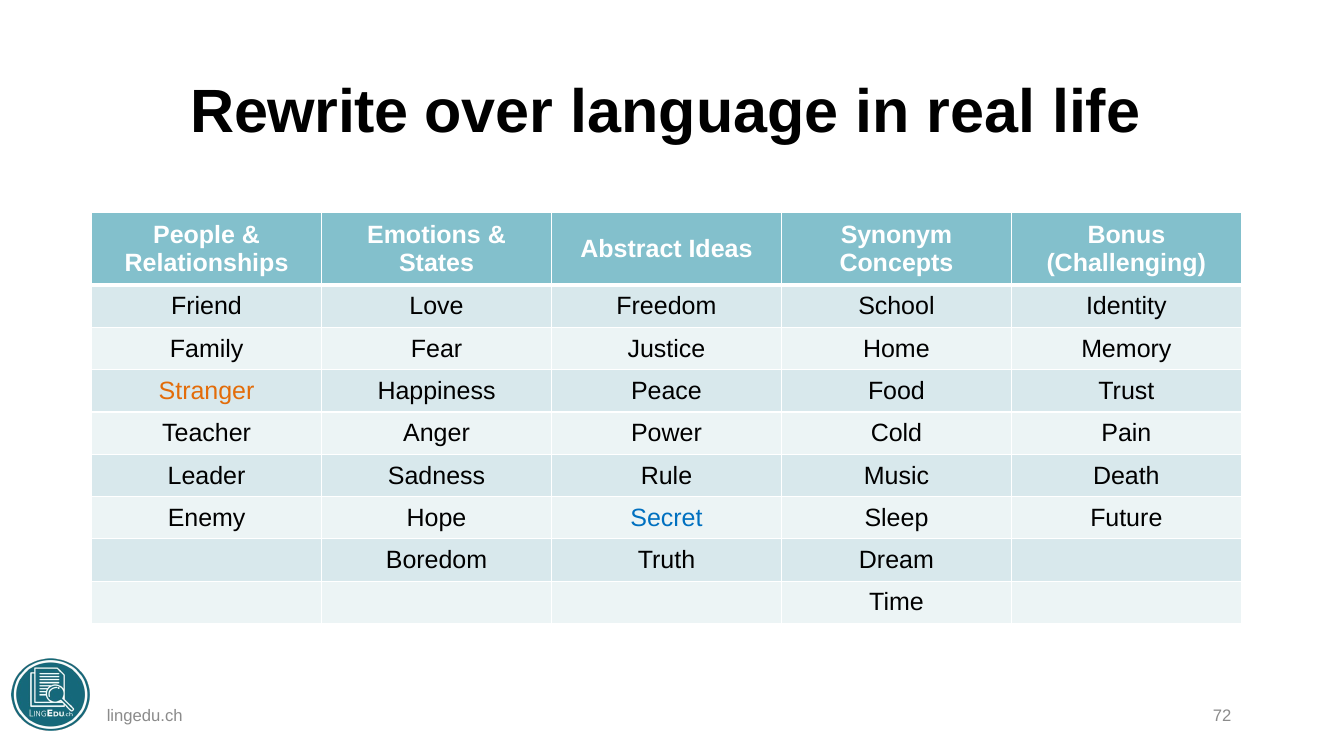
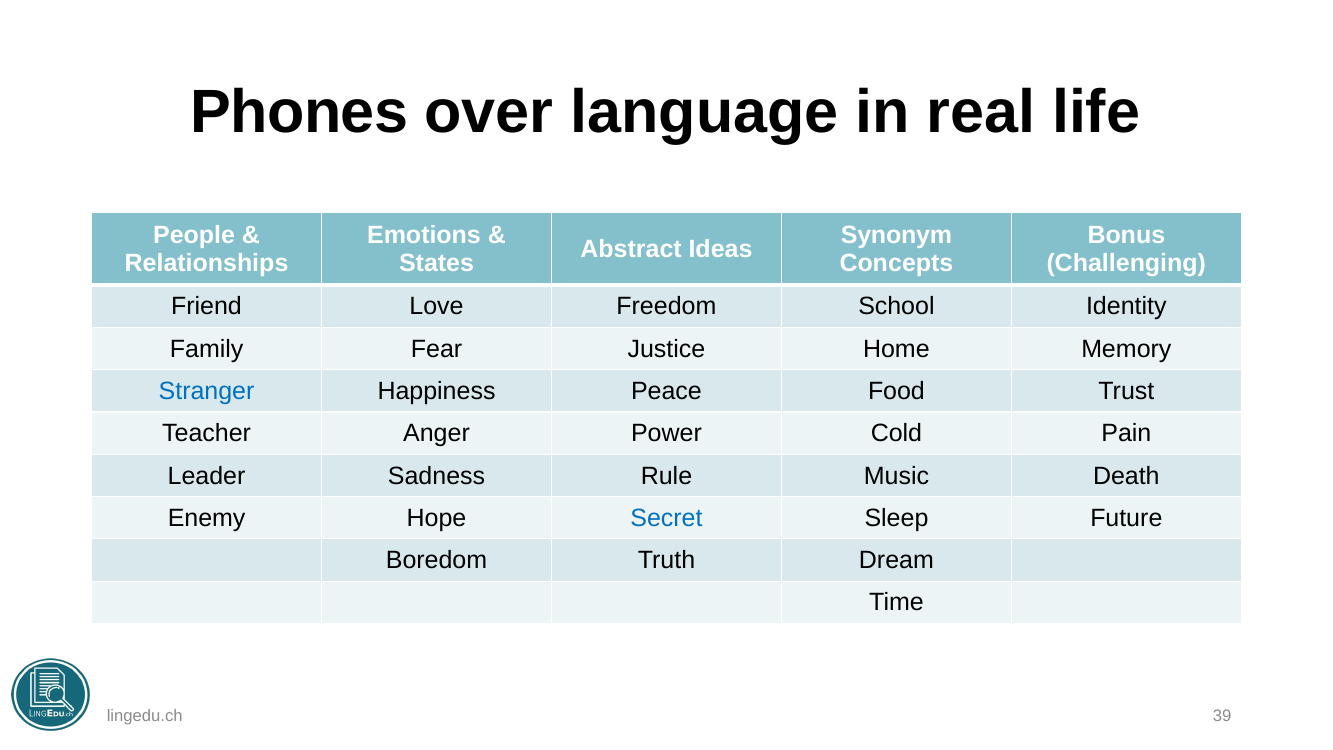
Rewrite: Rewrite -> Phones
Stranger colour: orange -> blue
72: 72 -> 39
